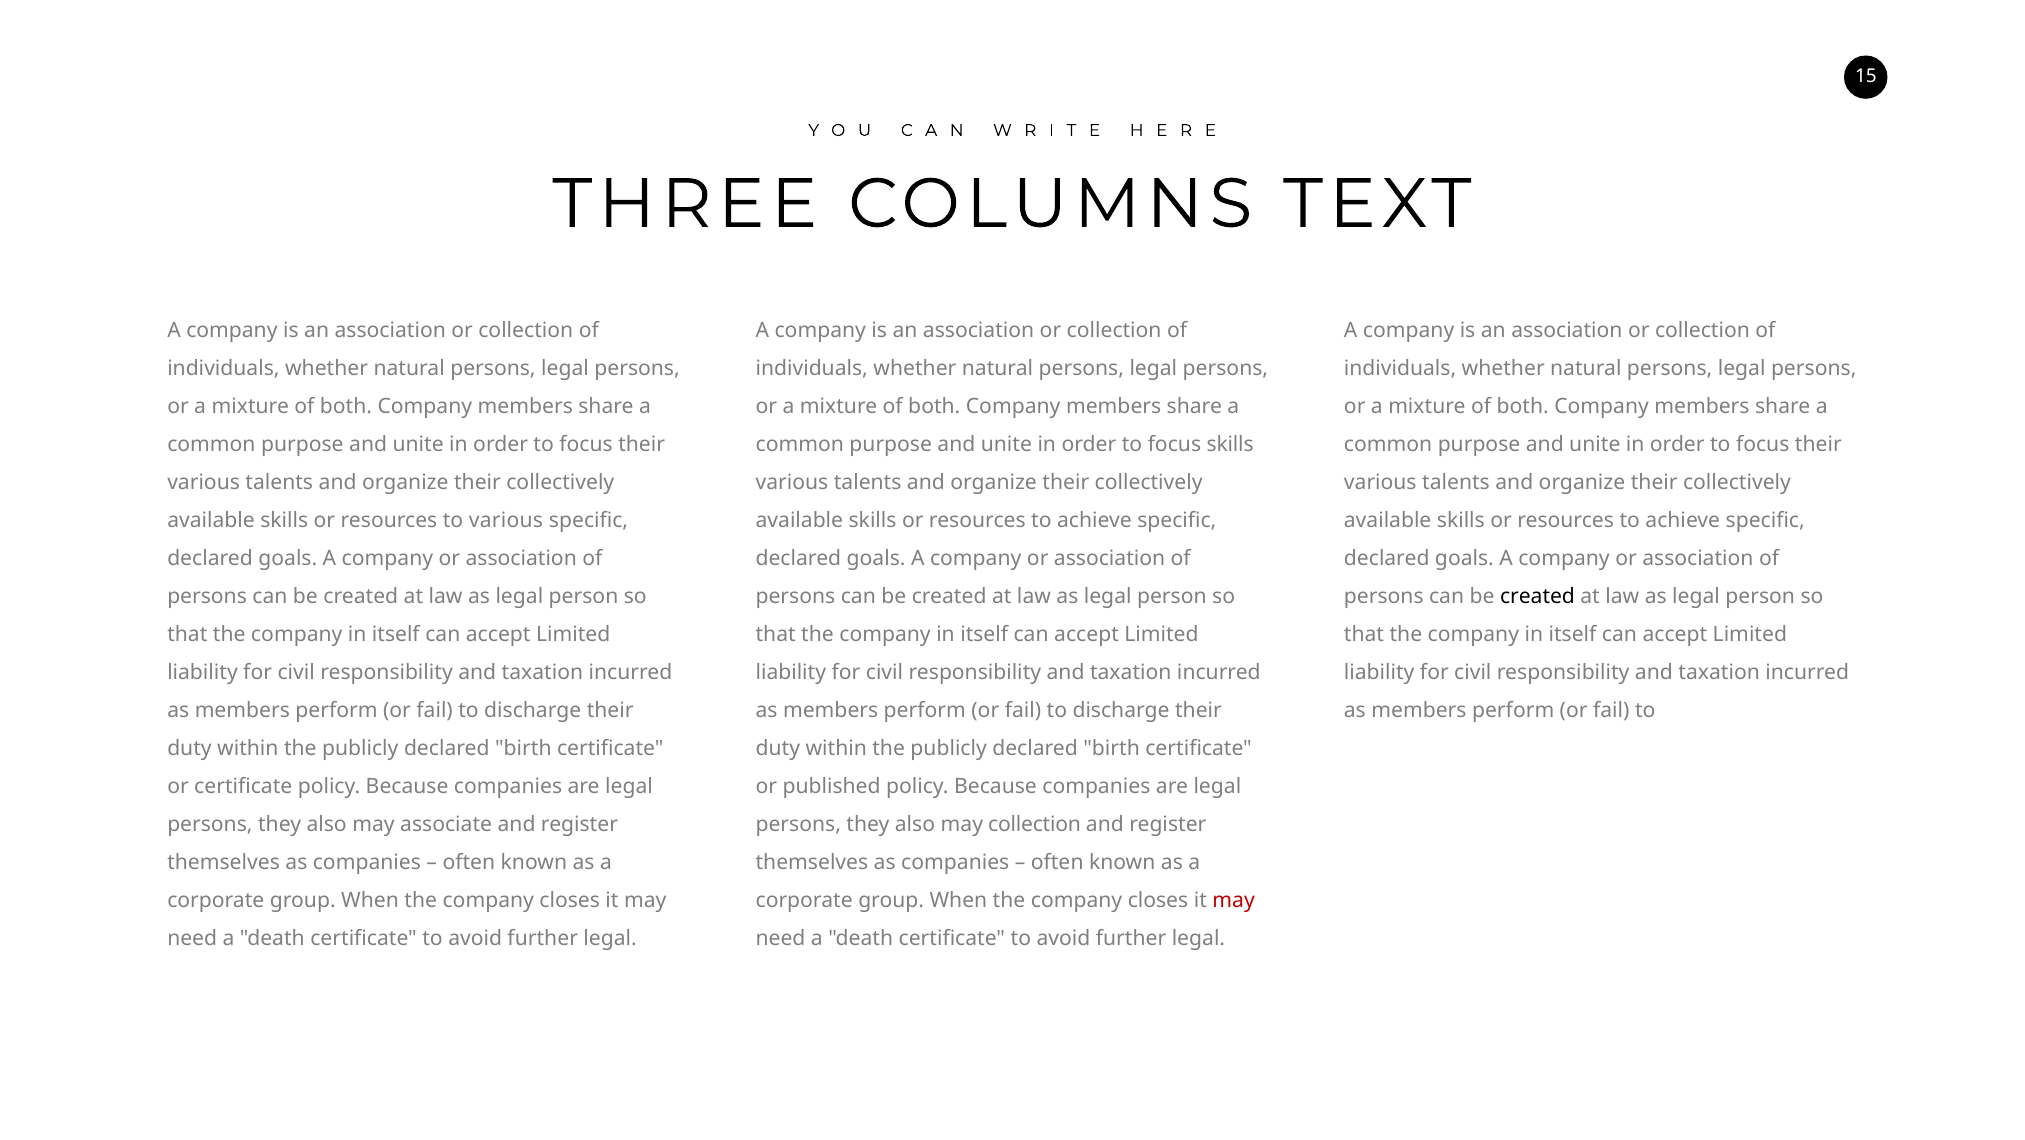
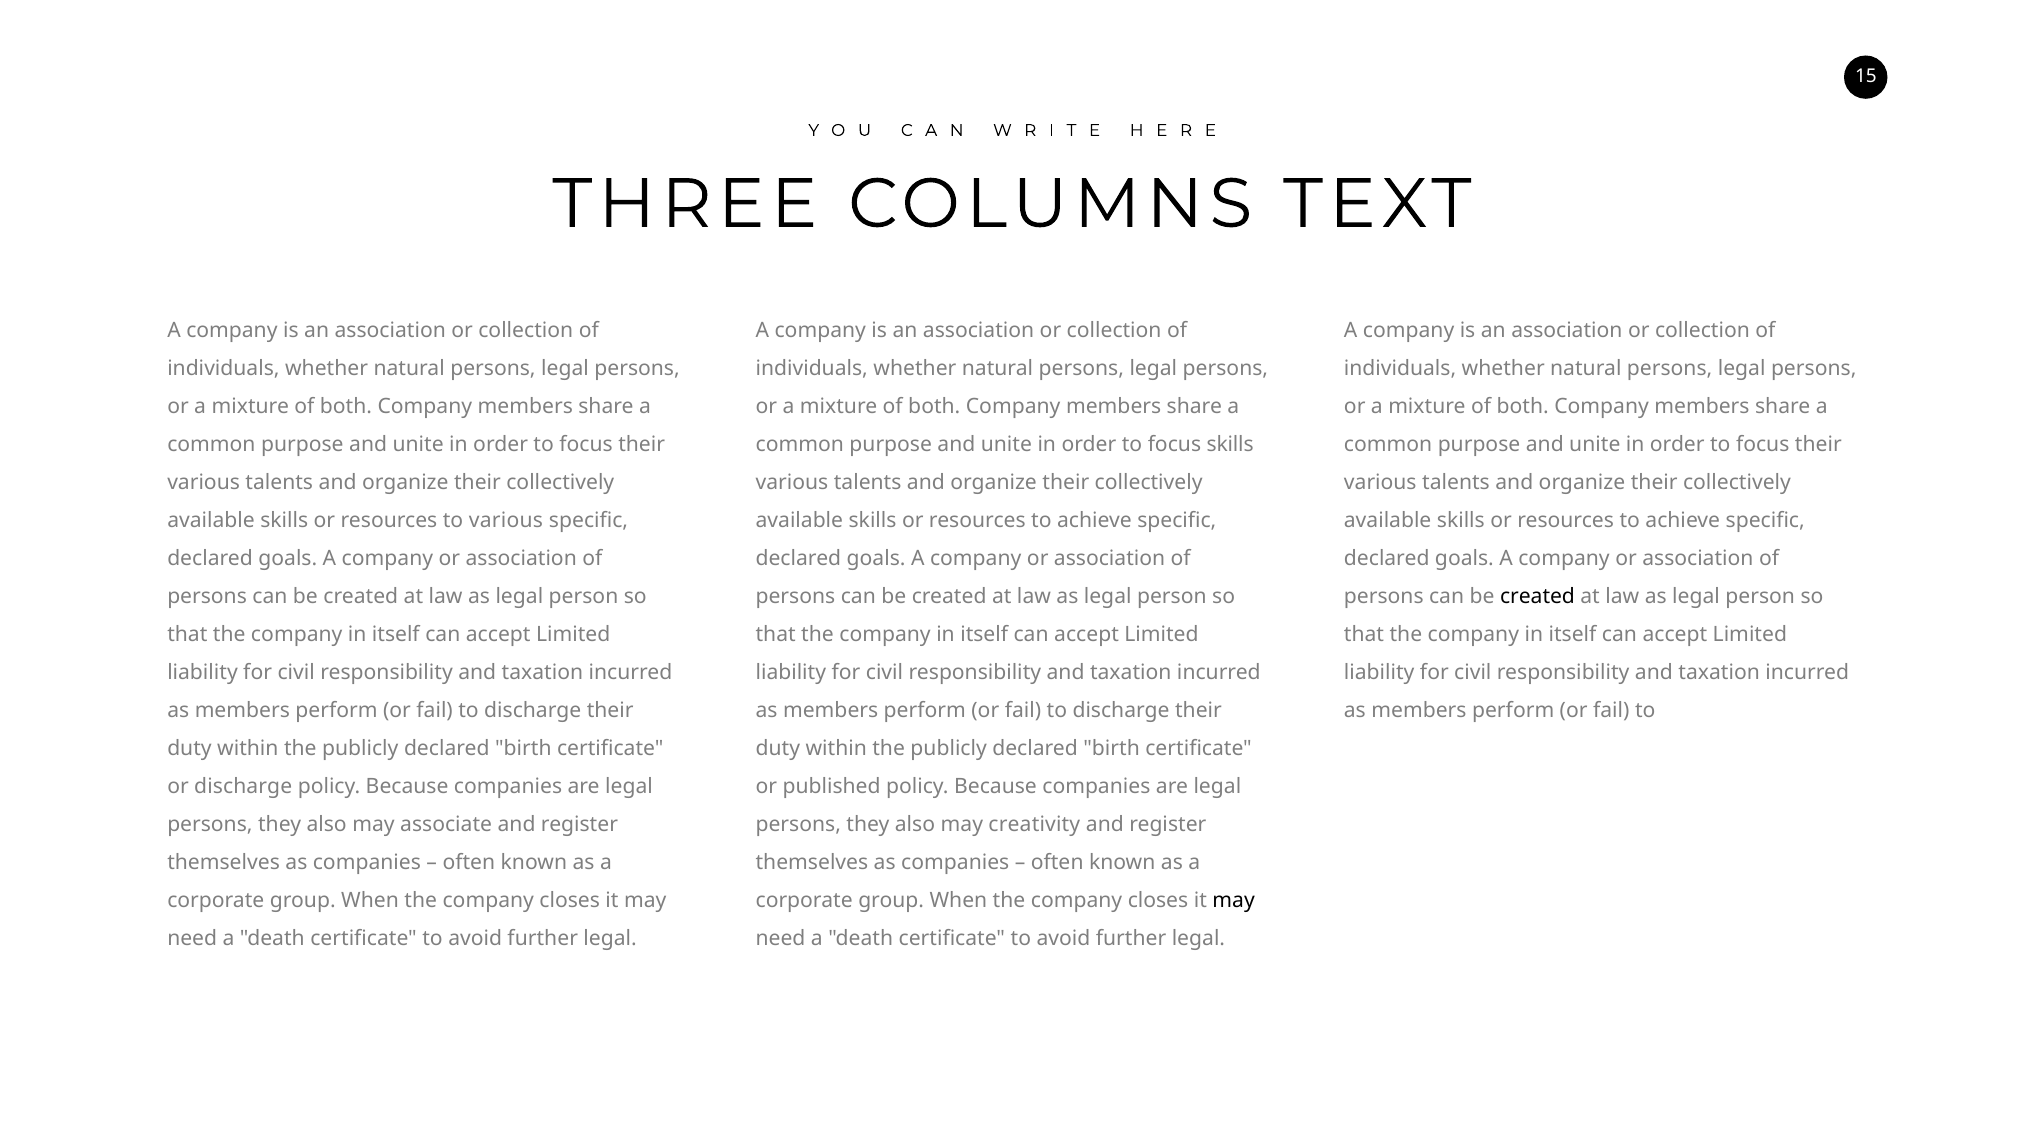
or certificate: certificate -> discharge
may collection: collection -> creativity
may at (1234, 900) colour: red -> black
